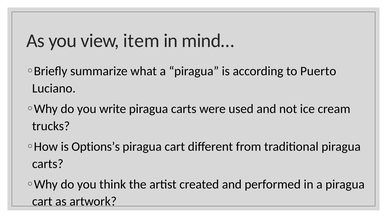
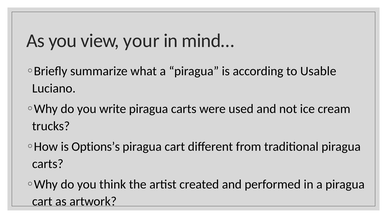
item: item -> your
Puerto: Puerto -> Usable
